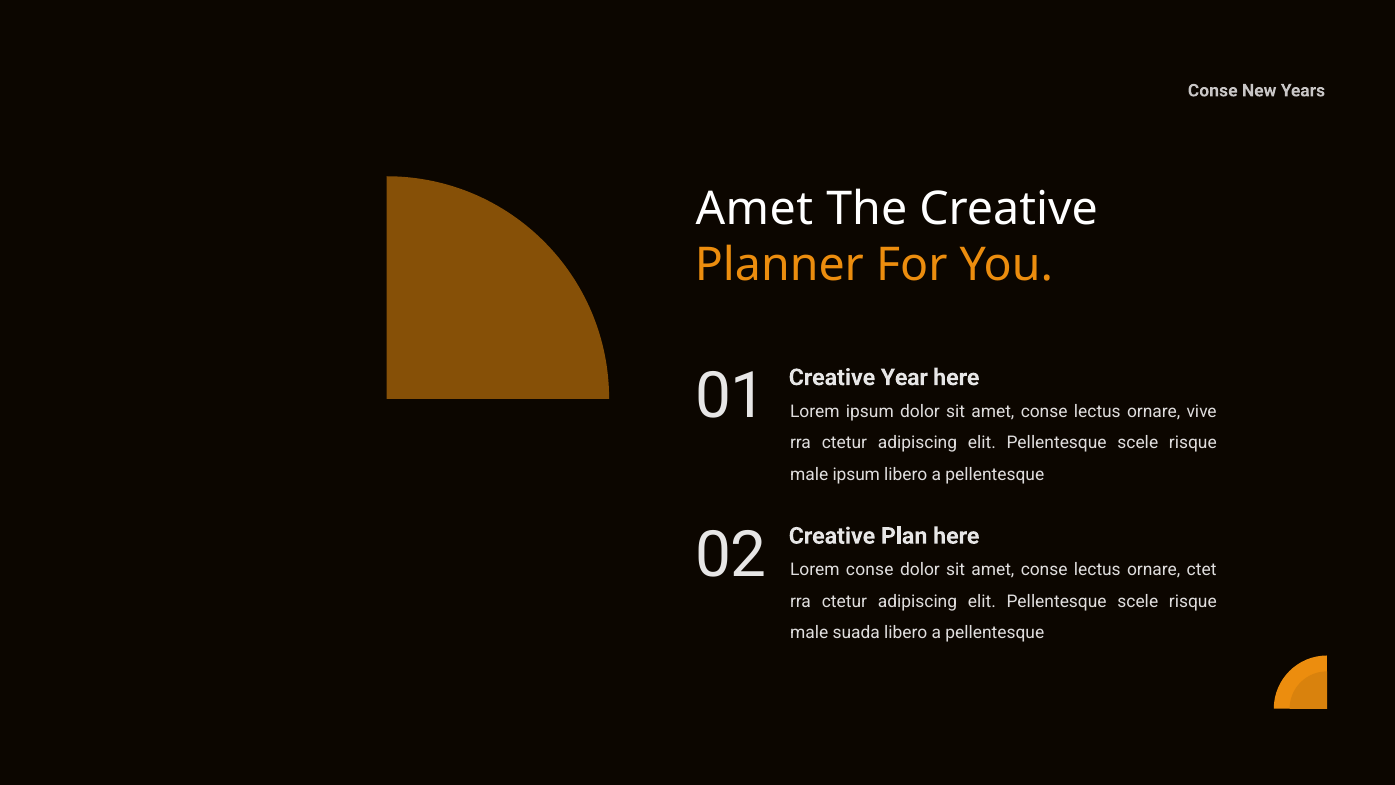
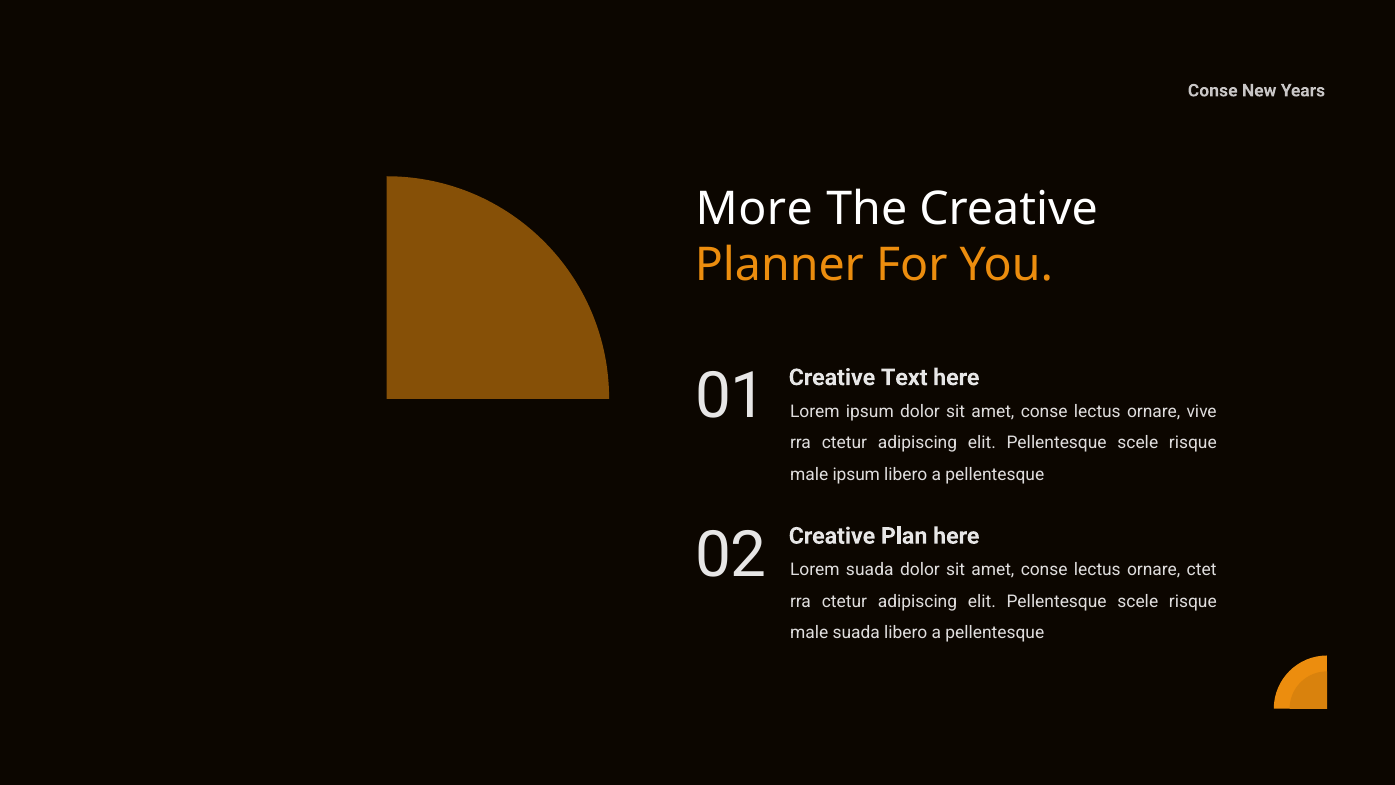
Amet at (754, 209): Amet -> More
Year: Year -> Text
Lorem conse: conse -> suada
